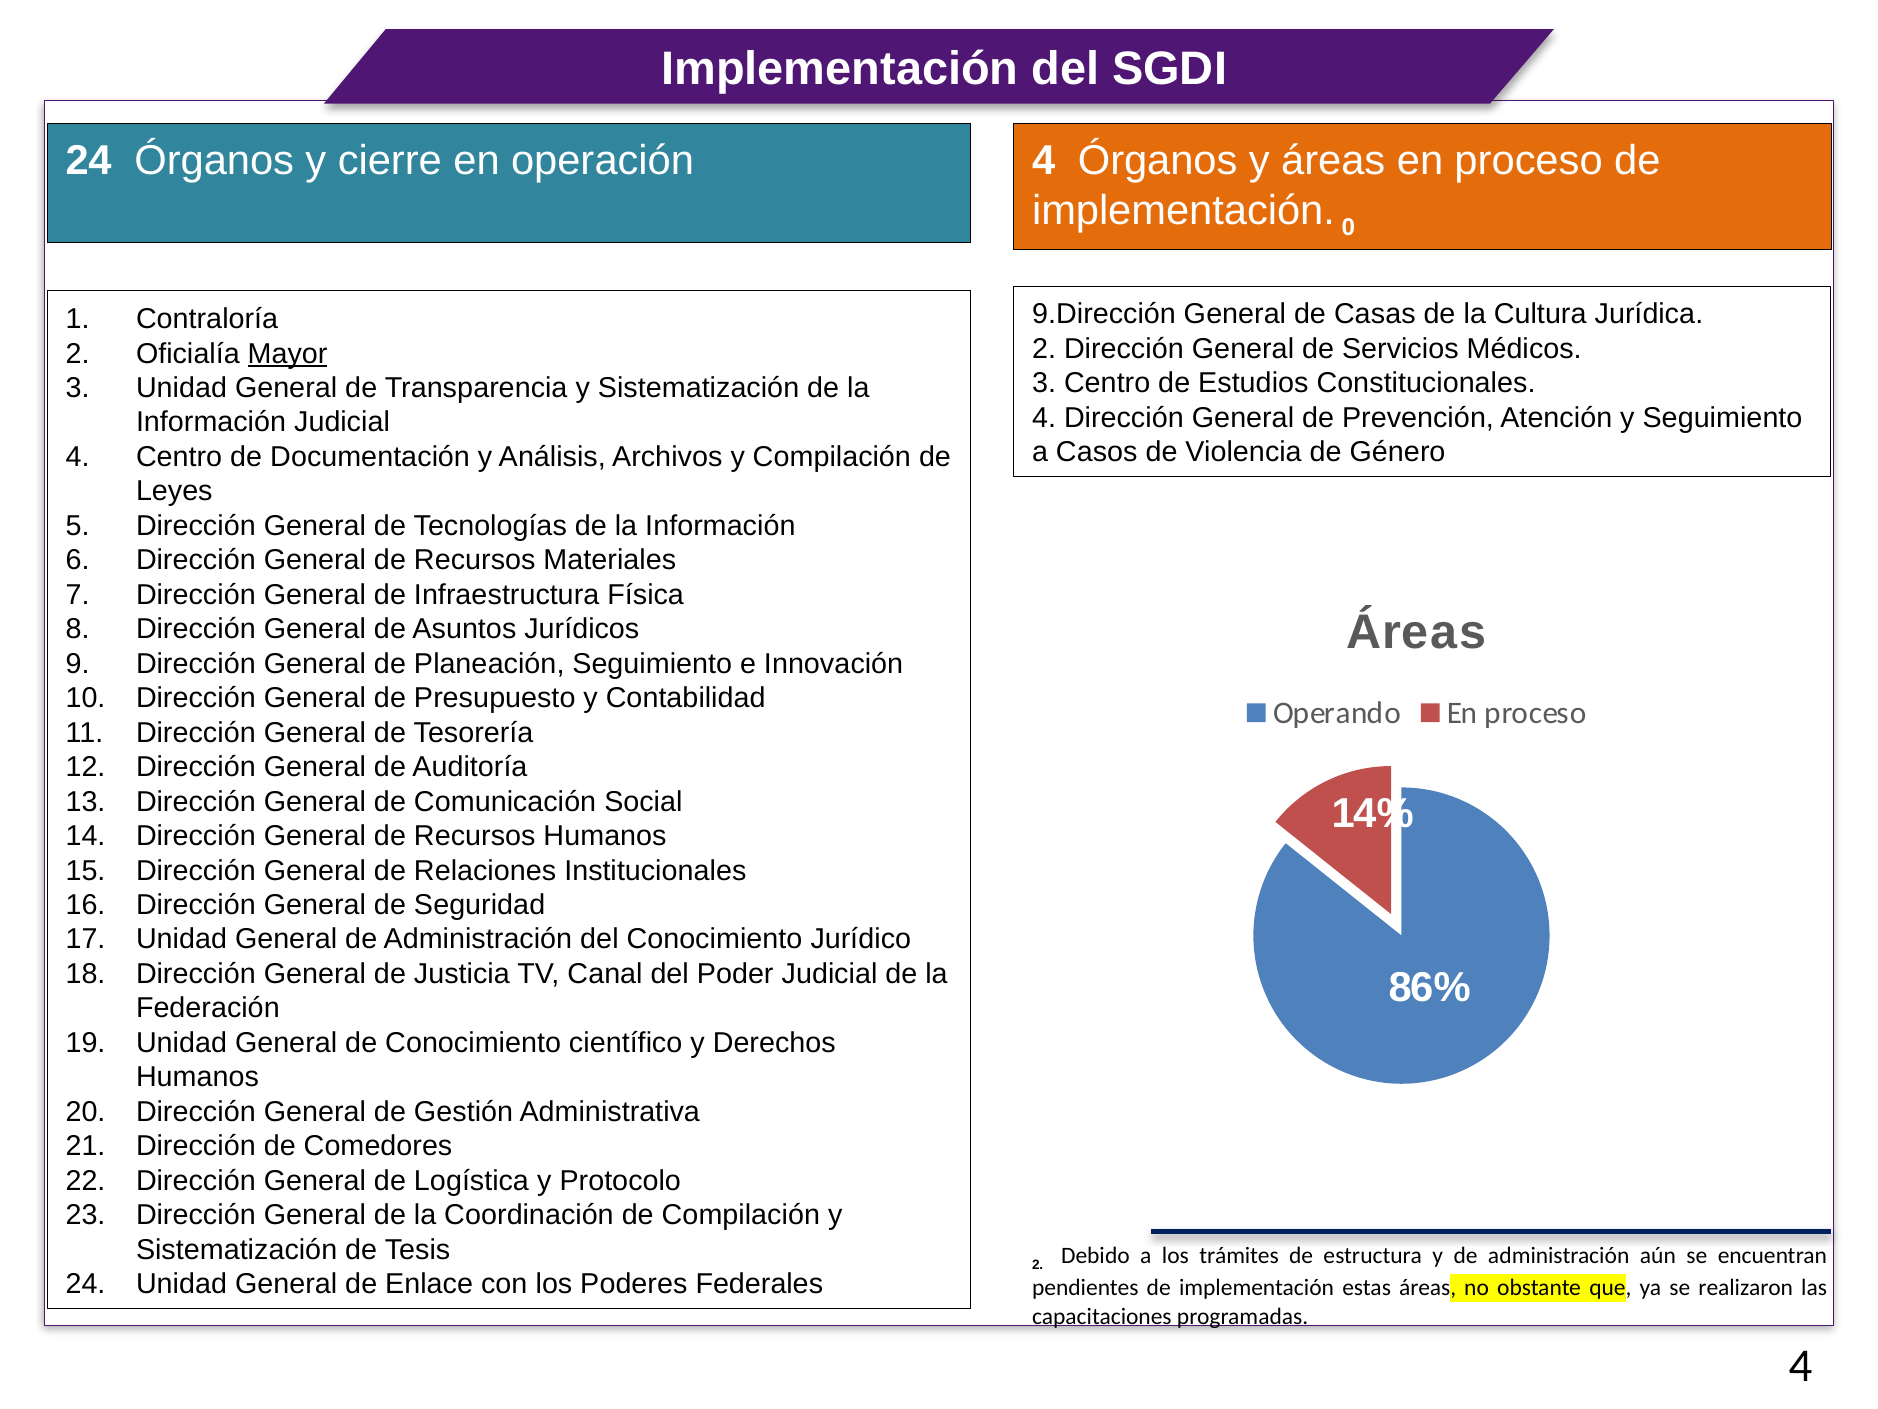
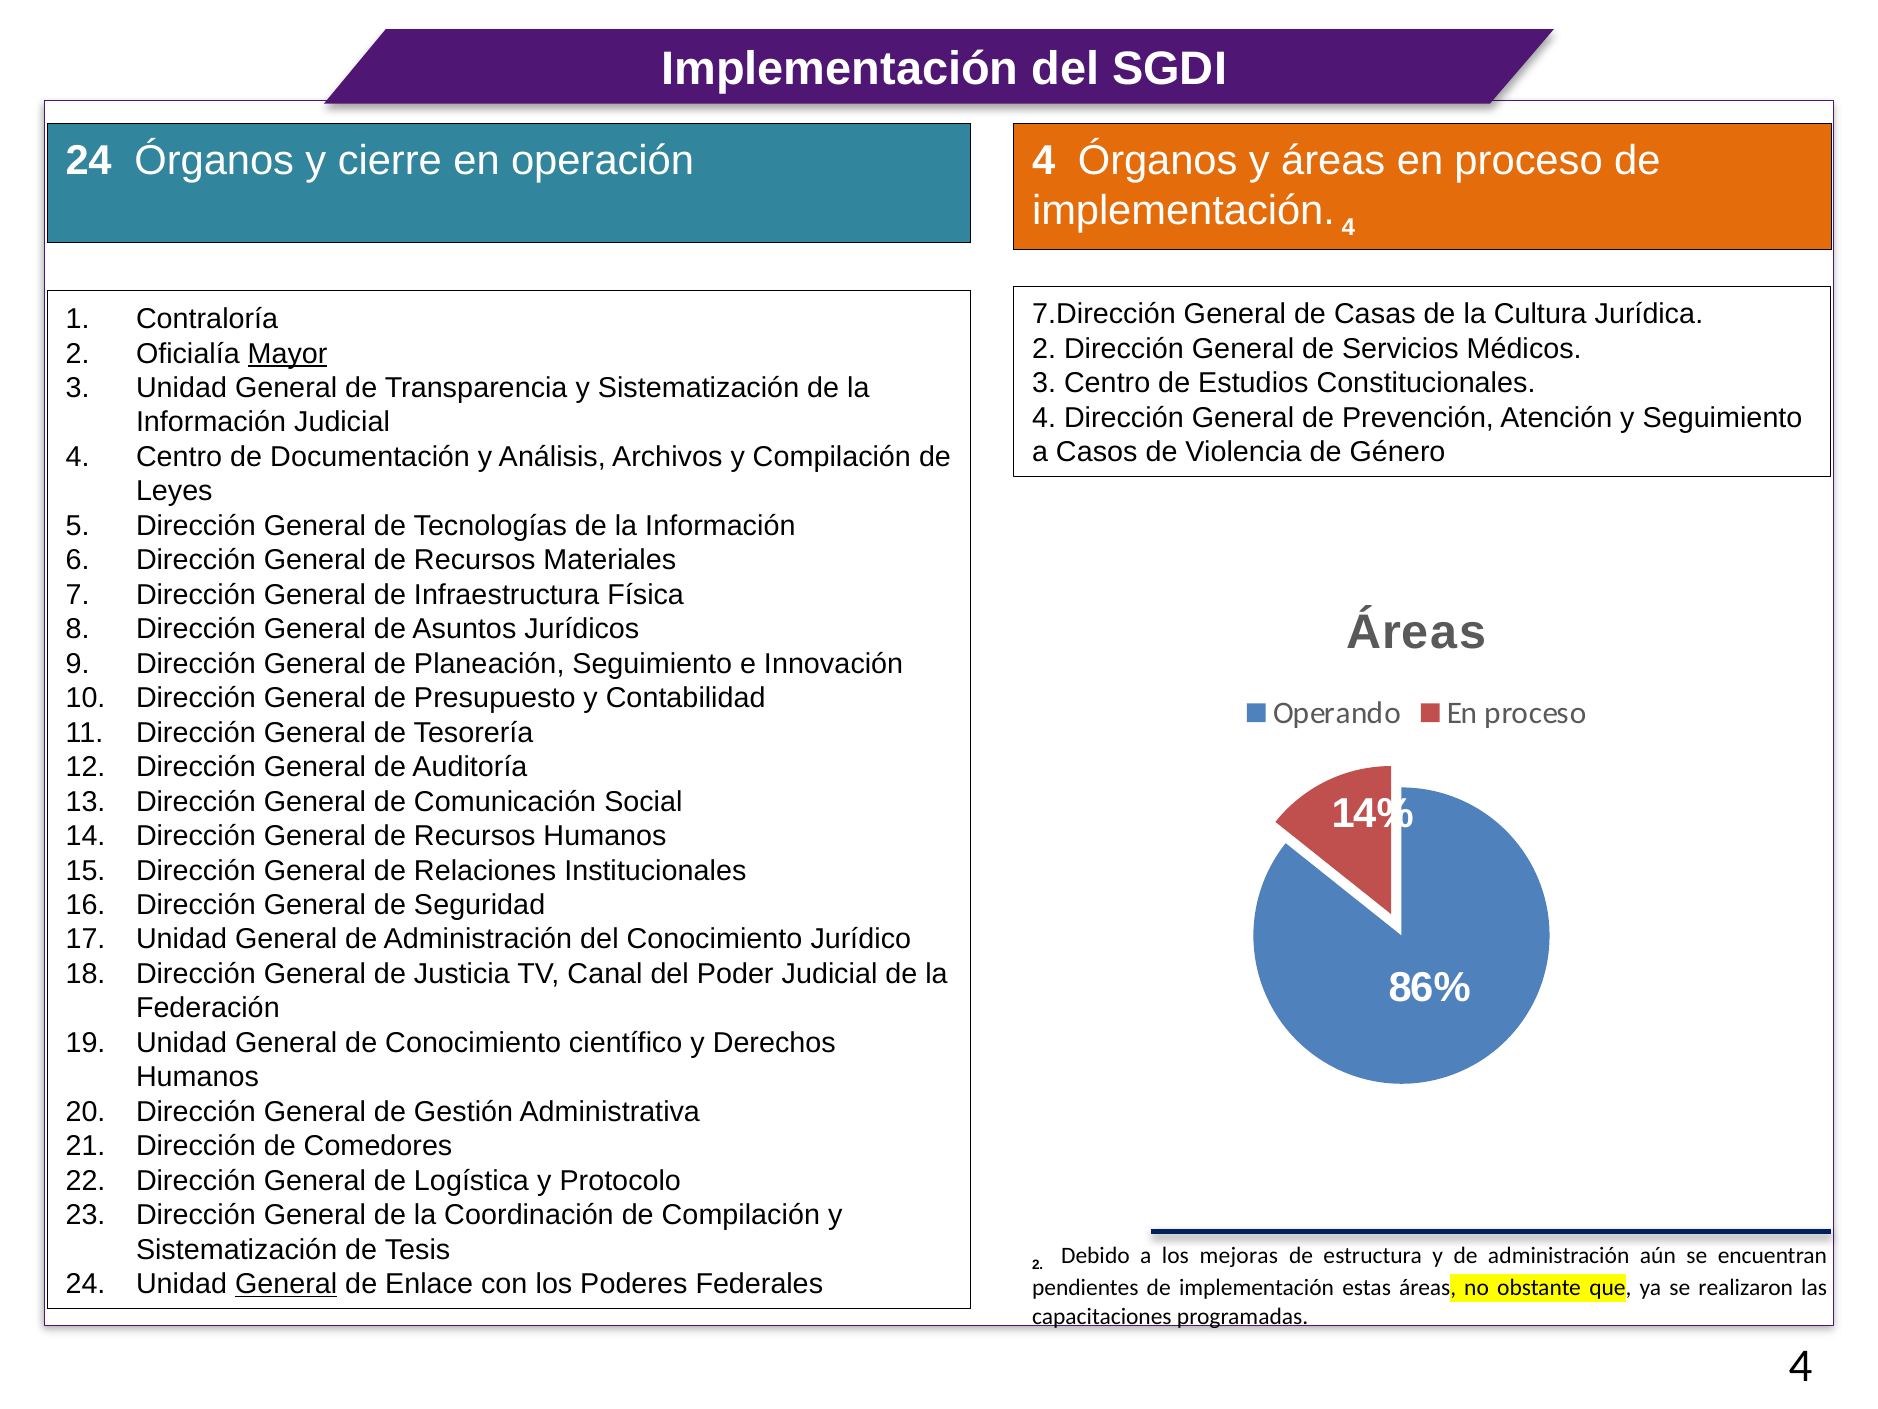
implementación 0: 0 -> 4
9.Dirección: 9.Dirección -> 7.Dirección
trámites: trámites -> mejoras
General at (286, 1284) underline: none -> present
